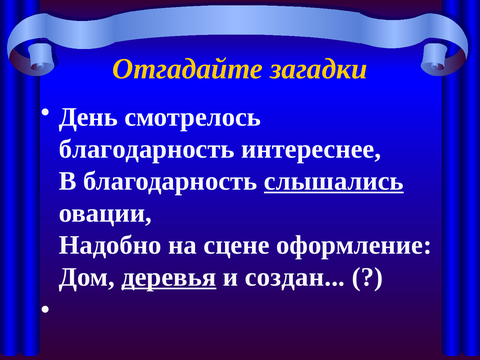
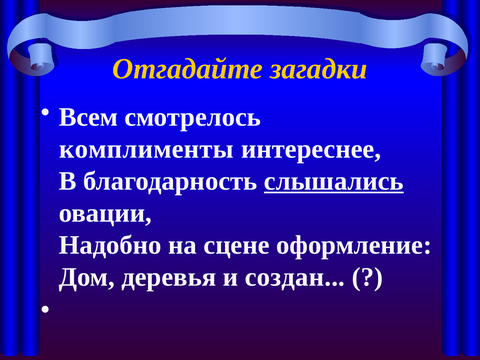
День: День -> Всем
благодарность at (147, 149): благодарность -> комплименты
деревья underline: present -> none
